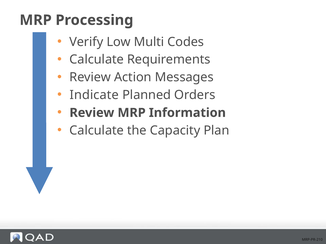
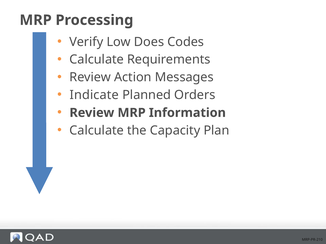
Multi: Multi -> Does
